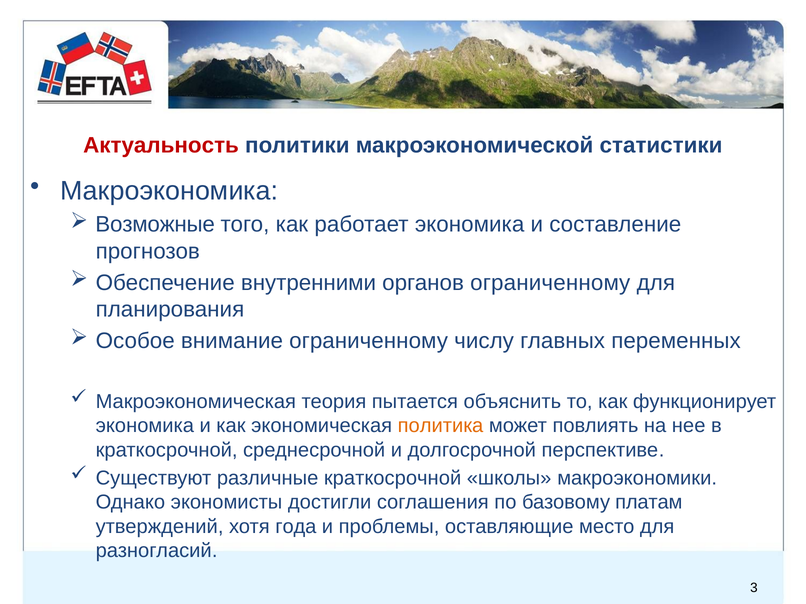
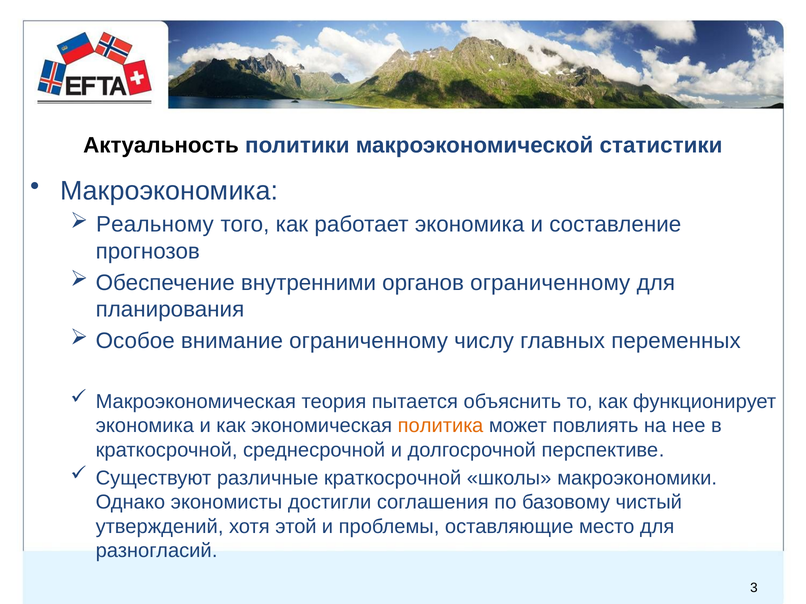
Актуальность colour: red -> black
Возможные: Возможные -> Реальному
платам: платам -> чистый
года: года -> этой
